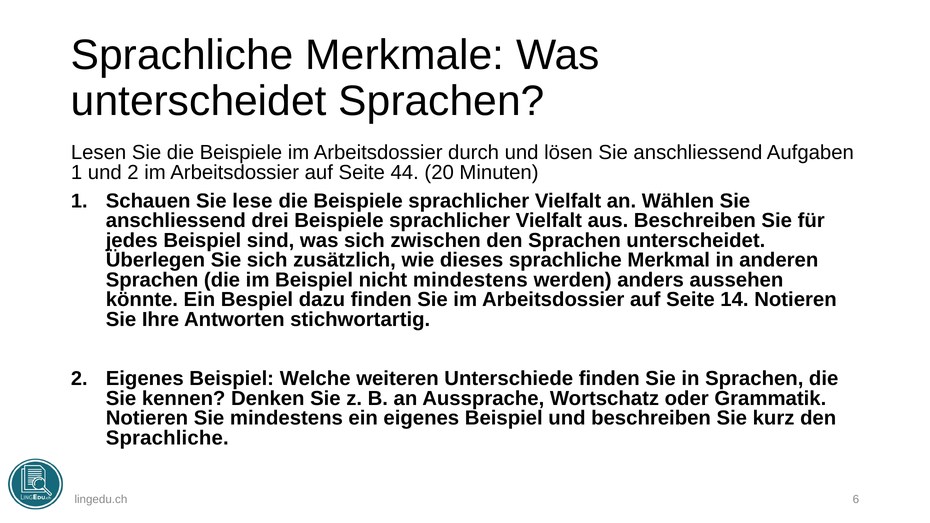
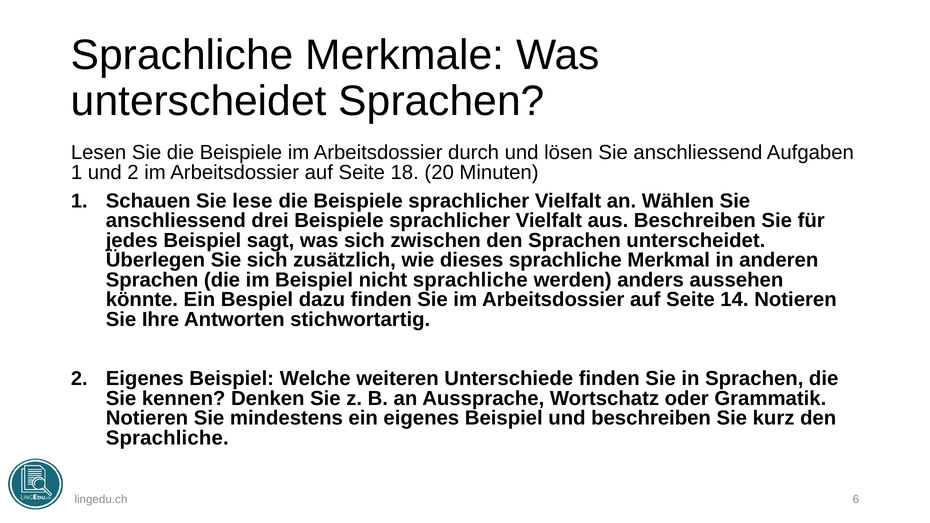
44: 44 -> 18
sind: sind -> sagt
nicht mindestens: mindestens -> sprachliche
